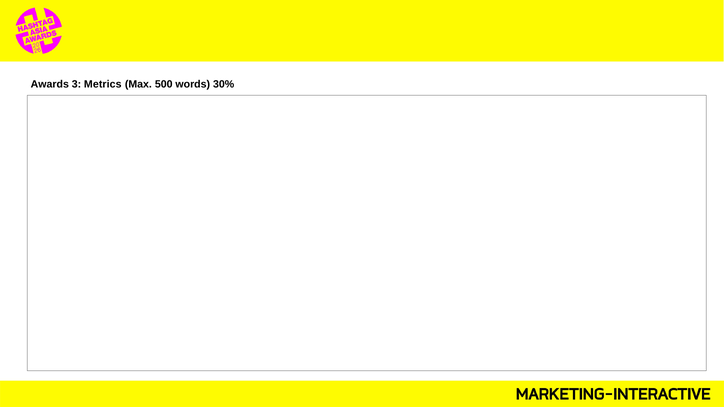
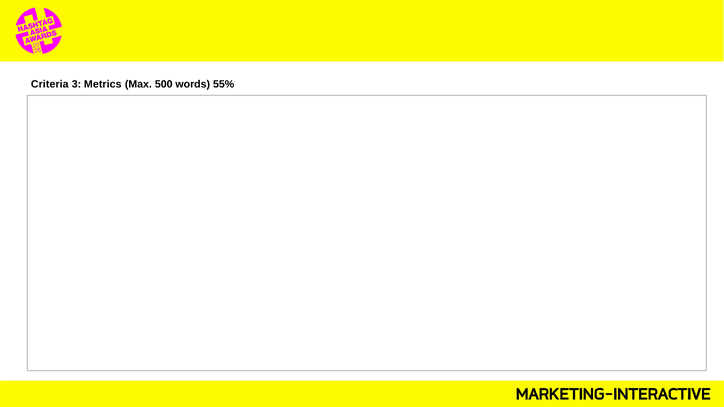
Awards: Awards -> Criteria
30%: 30% -> 55%
